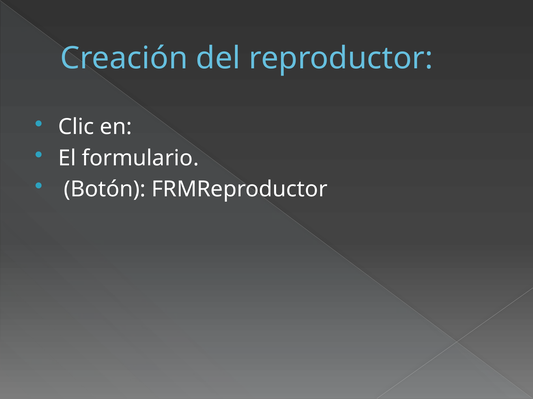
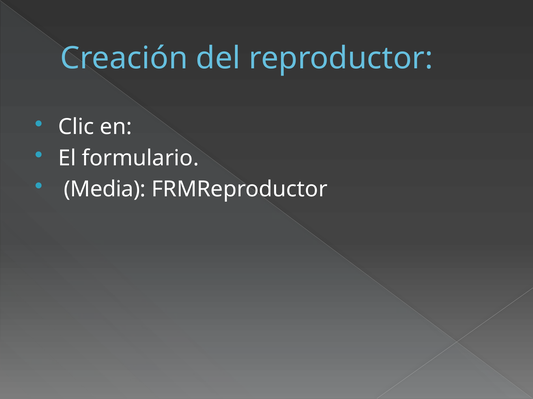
Botón: Botón -> Media
